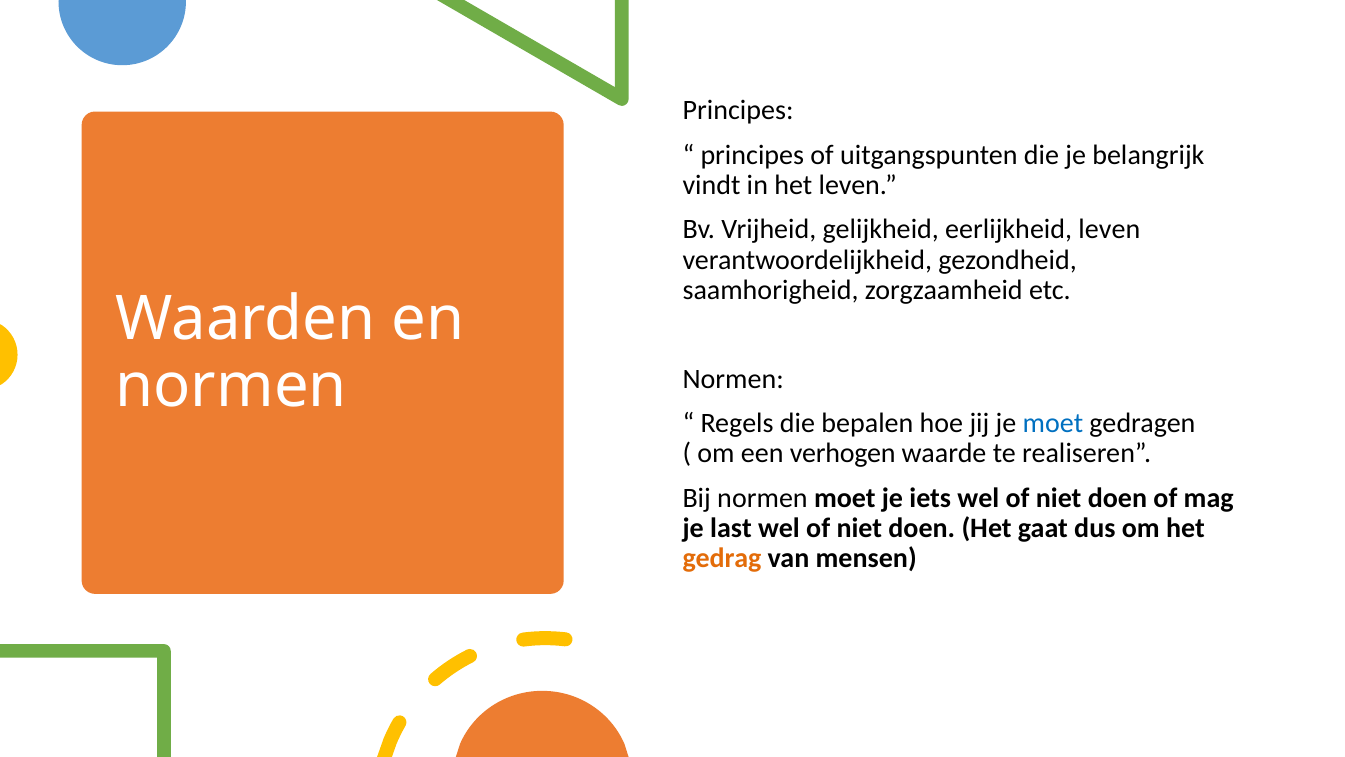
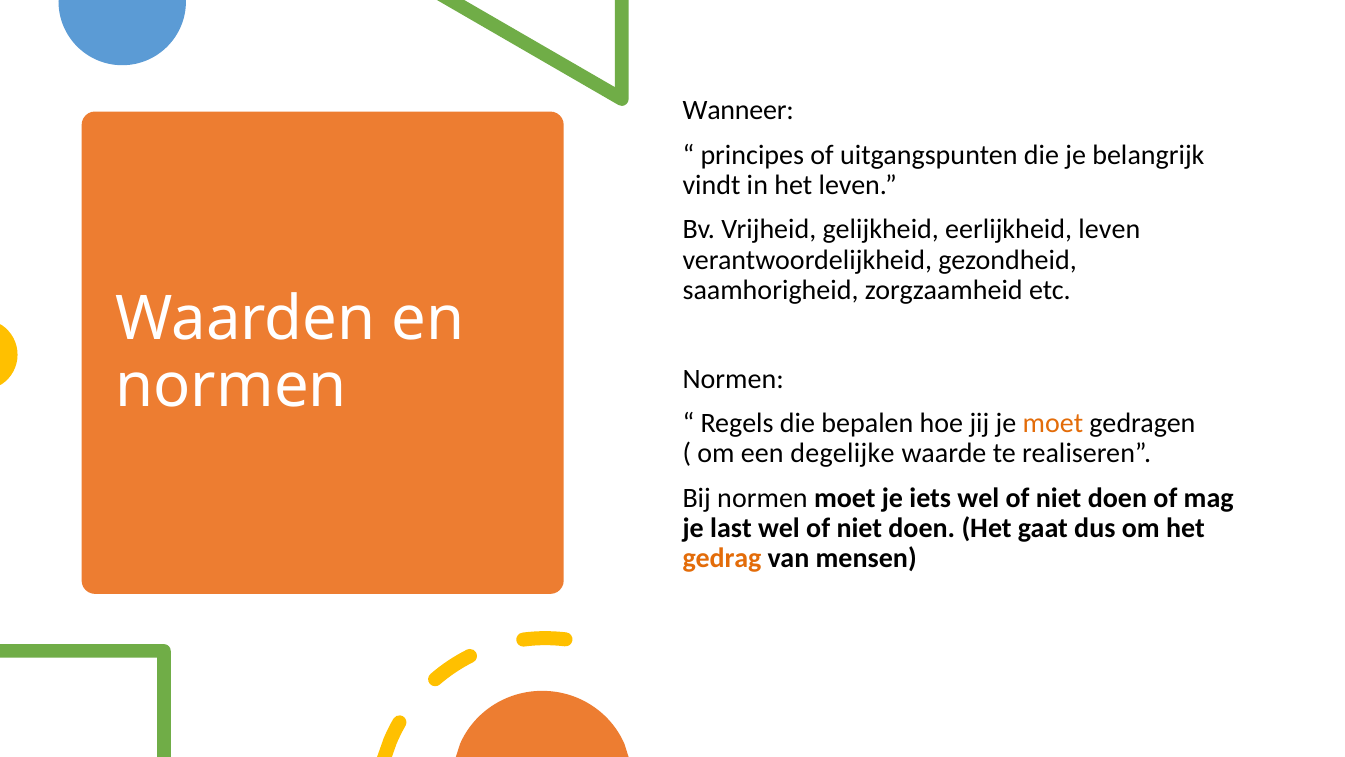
Principes at (738, 111): Principes -> Wanneer
moet at (1053, 423) colour: blue -> orange
verhogen: verhogen -> degelijke
